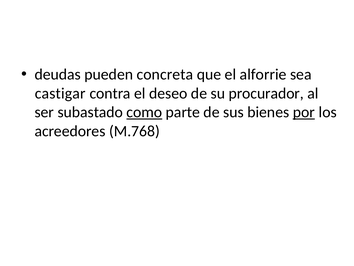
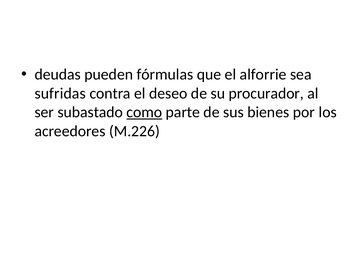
concreta: concreta -> fórmulas
castigar: castigar -> sufridas
por underline: present -> none
M.768: M.768 -> M.226
